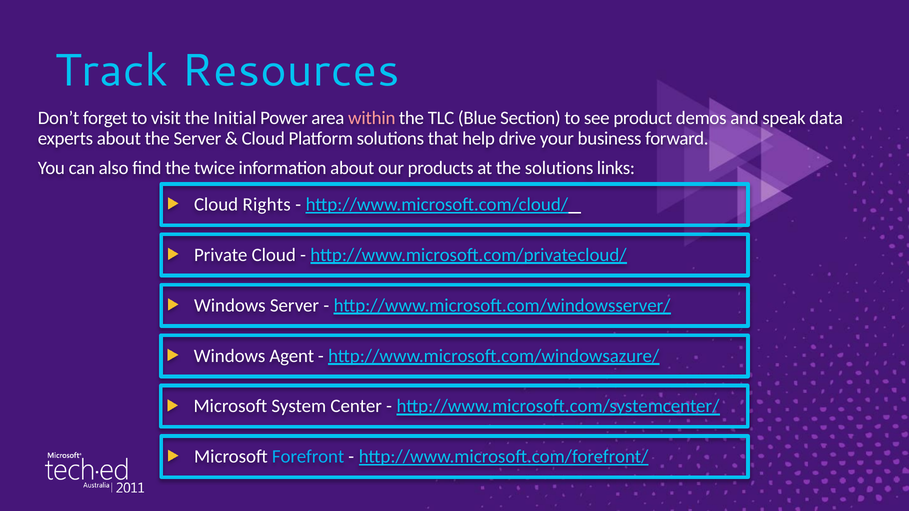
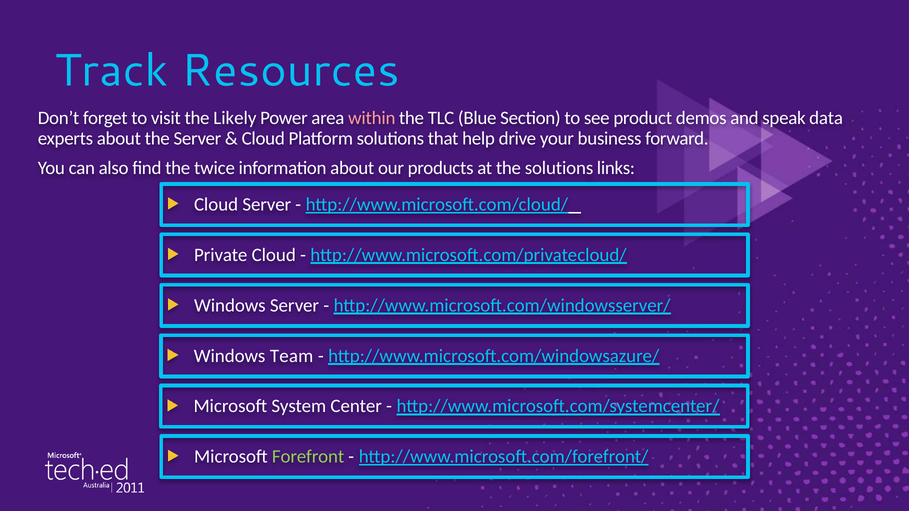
Initial: Initial -> Likely
Cloud Rights: Rights -> Server
Agent: Agent -> Team
Forefront colour: light blue -> light green
